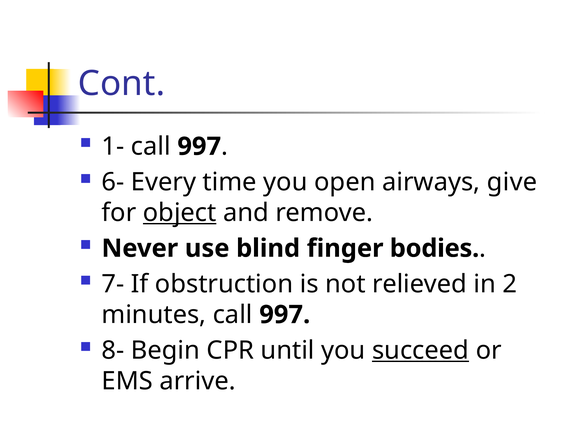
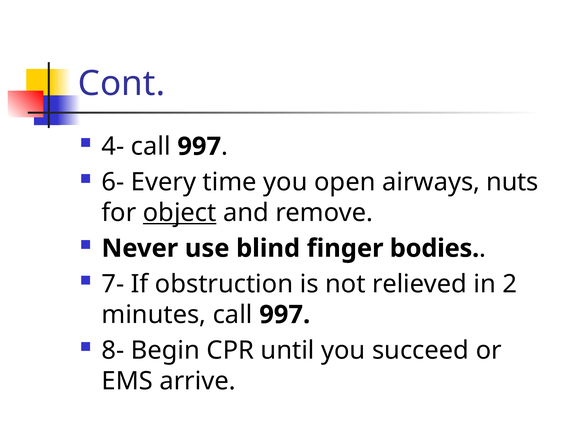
1-: 1- -> 4-
give: give -> nuts
succeed underline: present -> none
